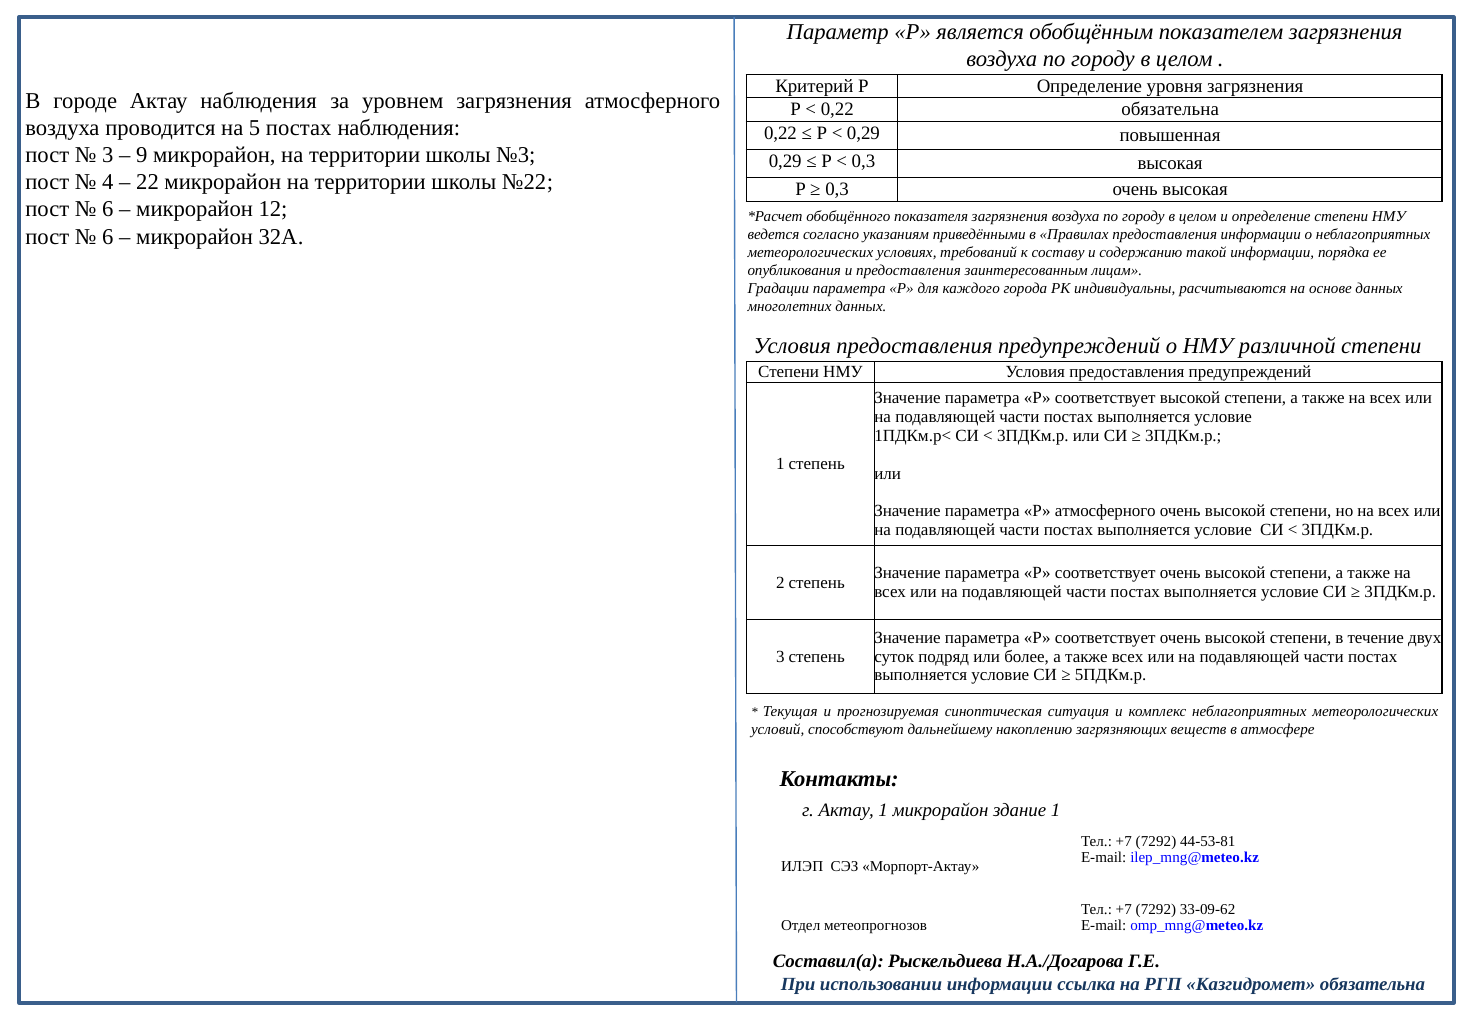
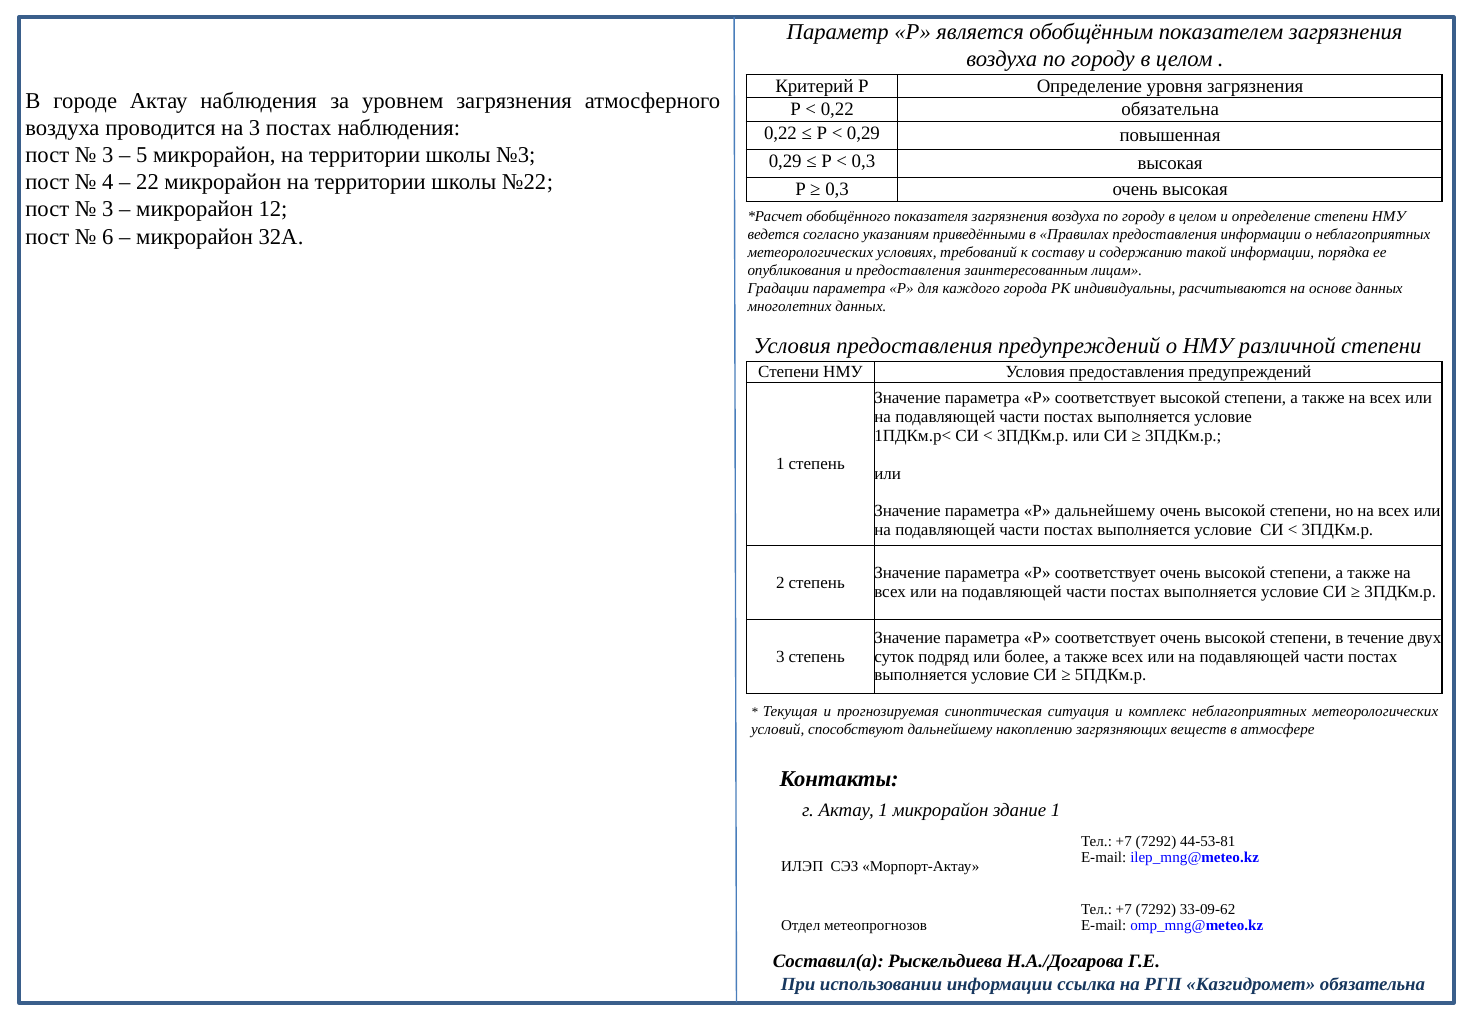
на 5: 5 -> 3
9: 9 -> 5
6 at (108, 209): 6 -> 3
Р атмосферного: атмосферного -> дальнейшему
